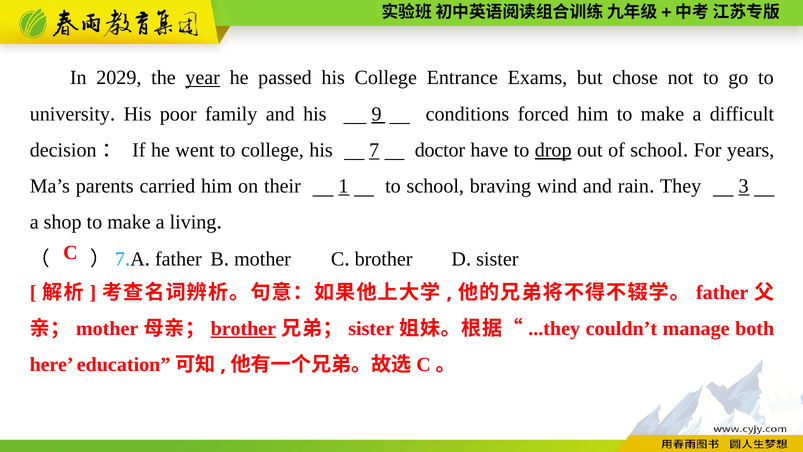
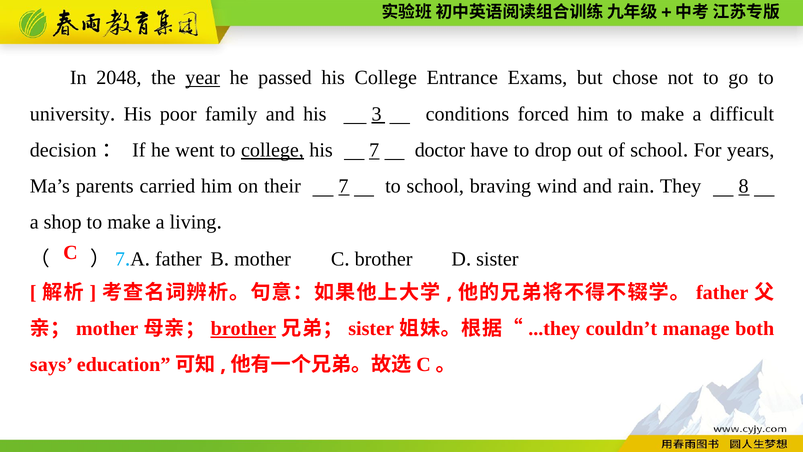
2029: 2029 -> 2048
9: 9 -> 3
college at (272, 150) underline: none -> present
drop underline: present -> none
their 1: 1 -> 7
3: 3 -> 8
here: here -> says
